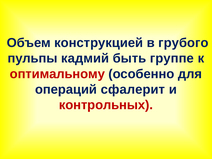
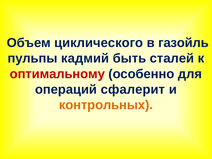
конструкцией: конструкцией -> циклического
грубого: грубого -> газойль
группе: группе -> сталей
контрольных colour: red -> orange
